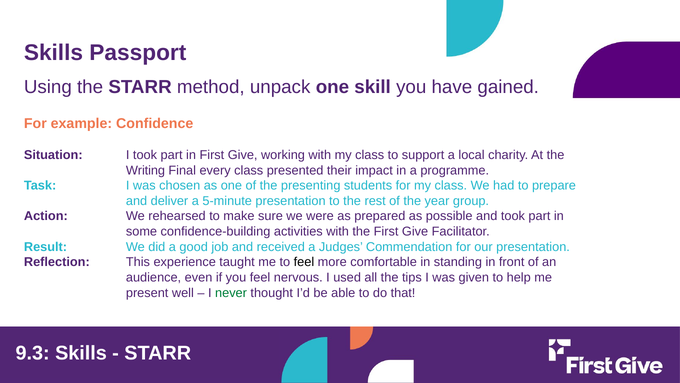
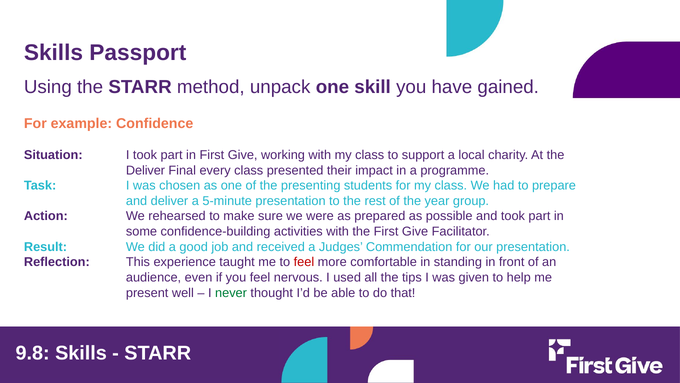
Writing at (145, 170): Writing -> Deliver
feel at (304, 262) colour: black -> red
9.3: 9.3 -> 9.8
